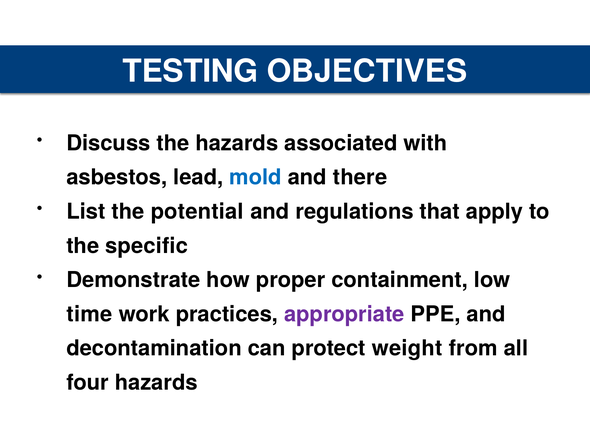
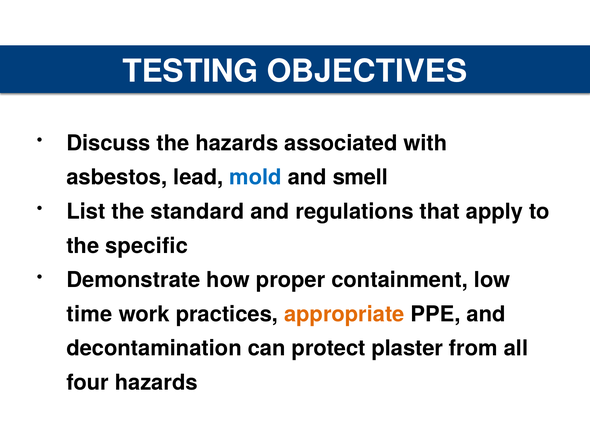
there: there -> smell
potential: potential -> standard
appropriate colour: purple -> orange
weight: weight -> plaster
